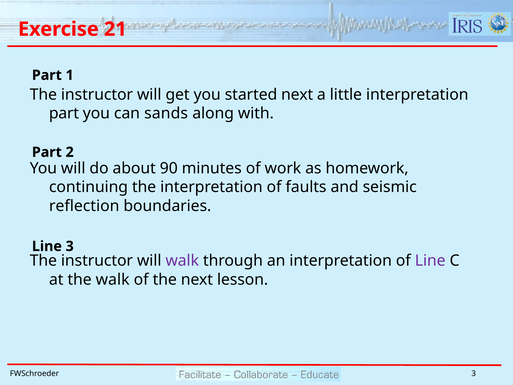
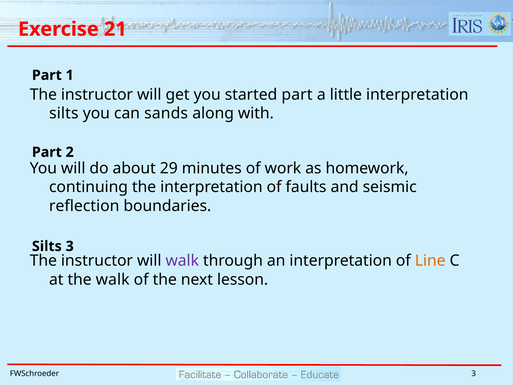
started next: next -> part
part at (64, 113): part -> silts
90: 90 -> 29
Line at (47, 246): Line -> Silts
Line at (430, 261) colour: purple -> orange
